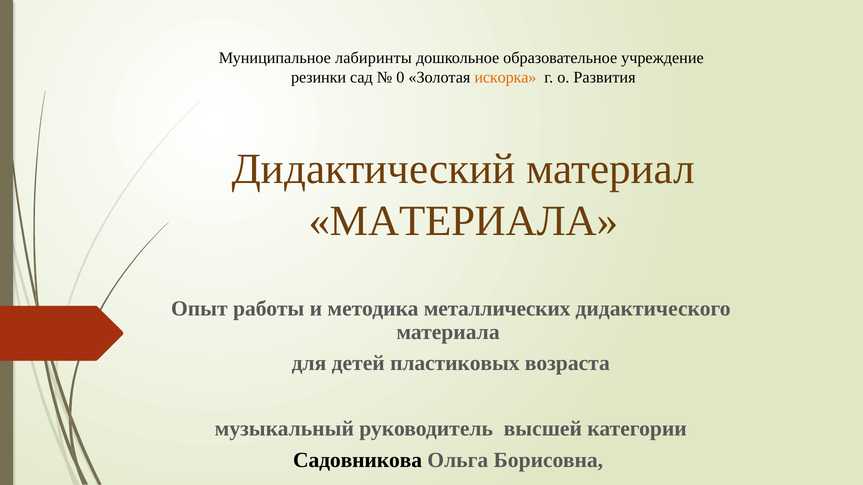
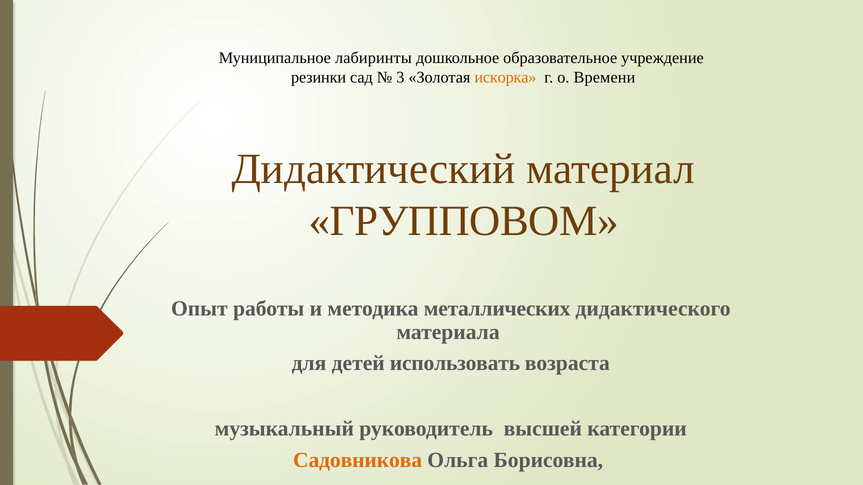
0: 0 -> 3
Развития: Развития -> Времени
МАТЕРИАЛА at (463, 221): МАТЕРИАЛА -> ГРУППОВОМ
пластиковых: пластиковых -> использовать
Садовникова colour: black -> orange
